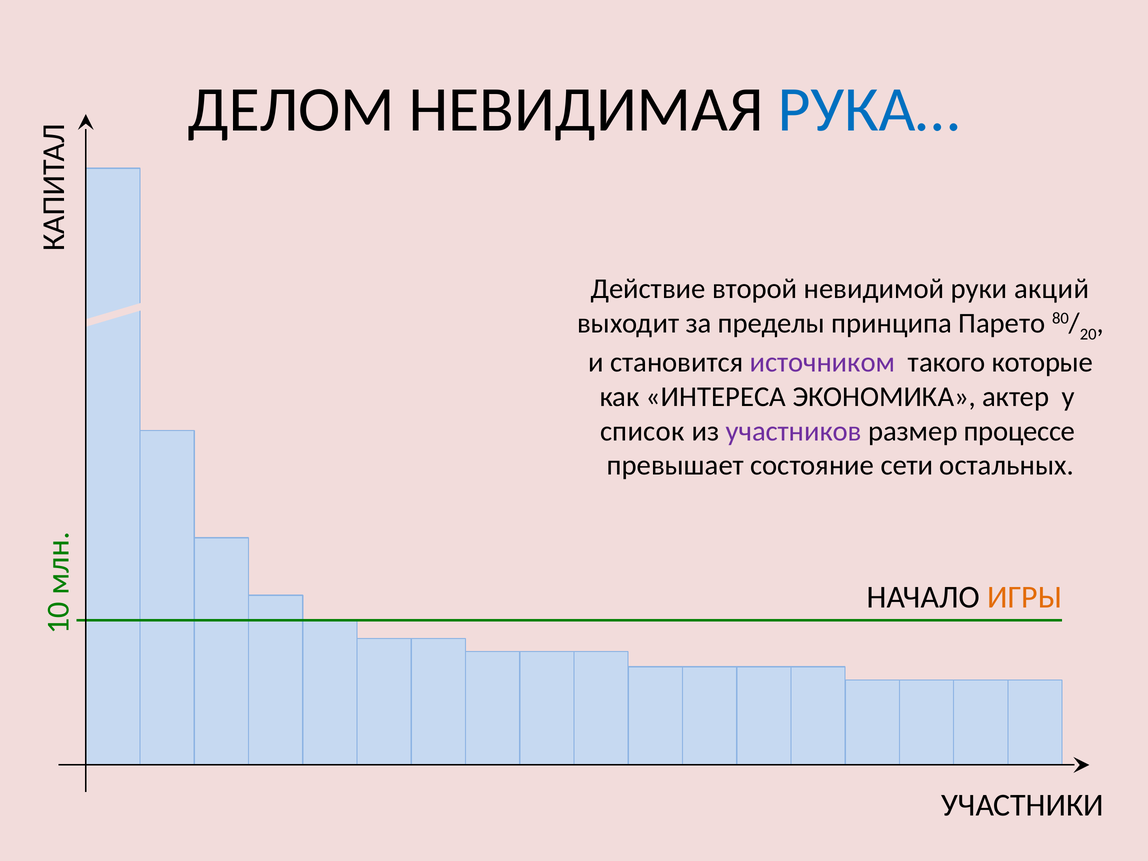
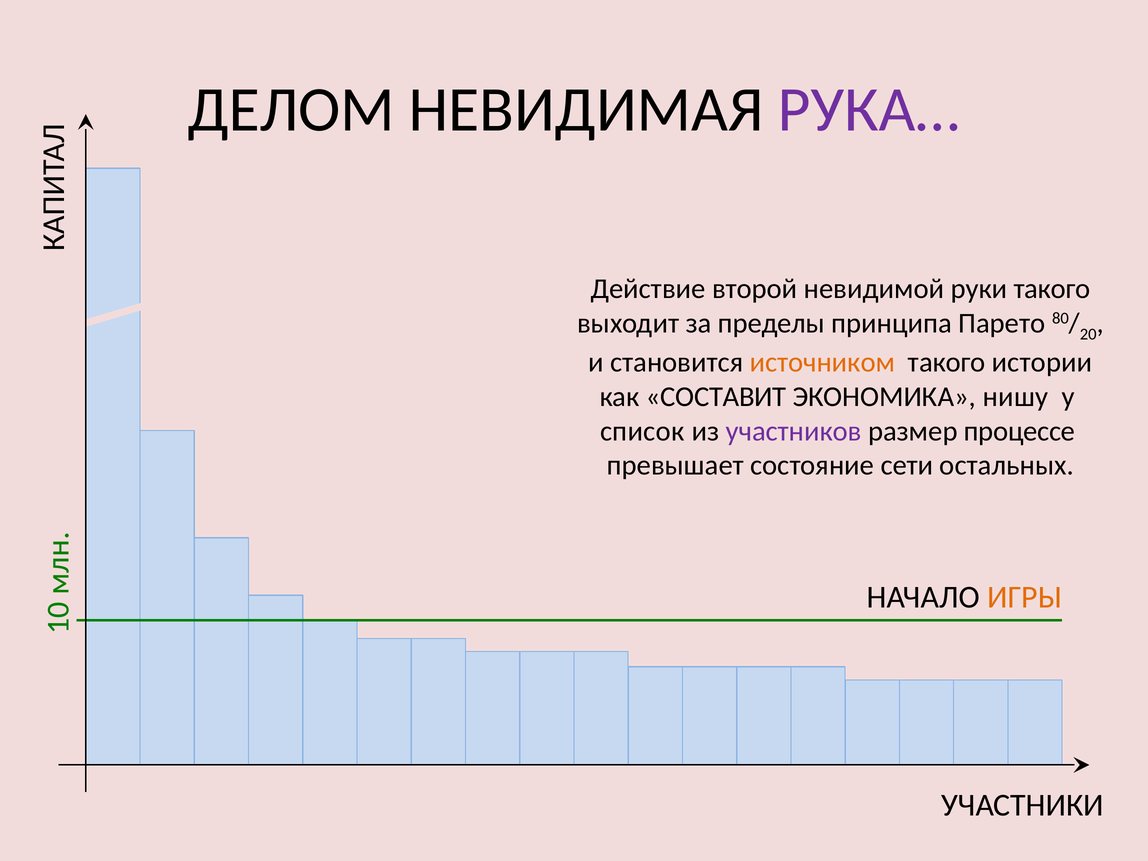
РУКА… colour: blue -> purple
руки акций: акций -> такого
источником colour: purple -> orange
которые: которые -> истории
ИНТЕРЕСА: ИНТЕРЕСА -> СОСТАВИТ
актер: актер -> нишу
